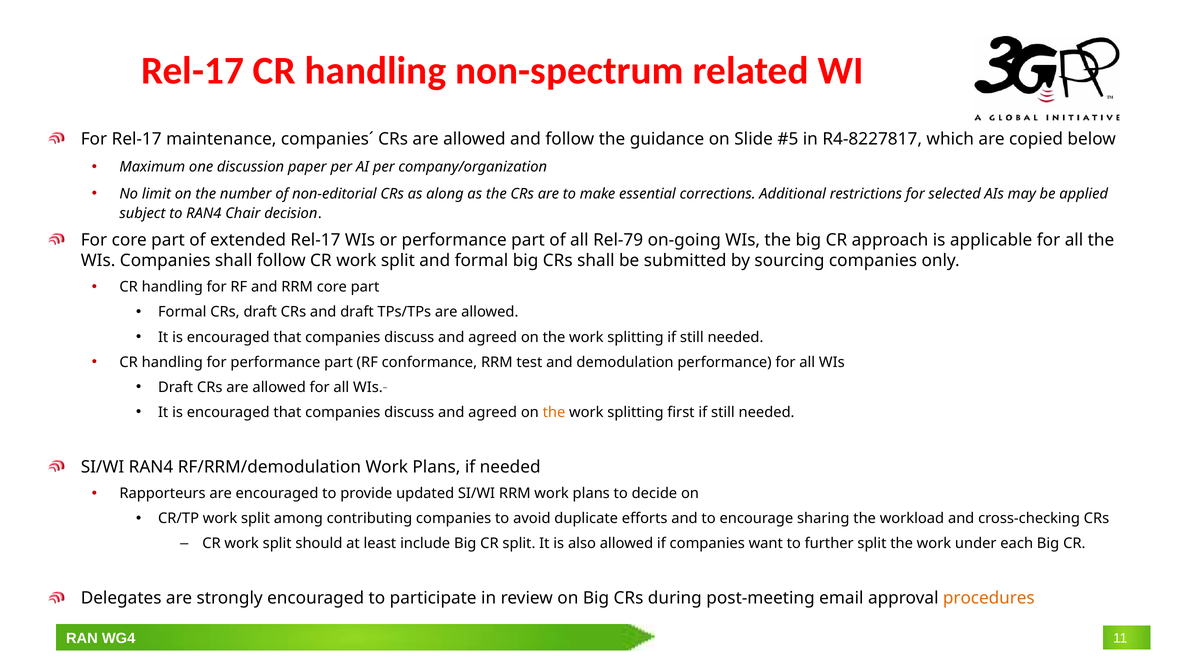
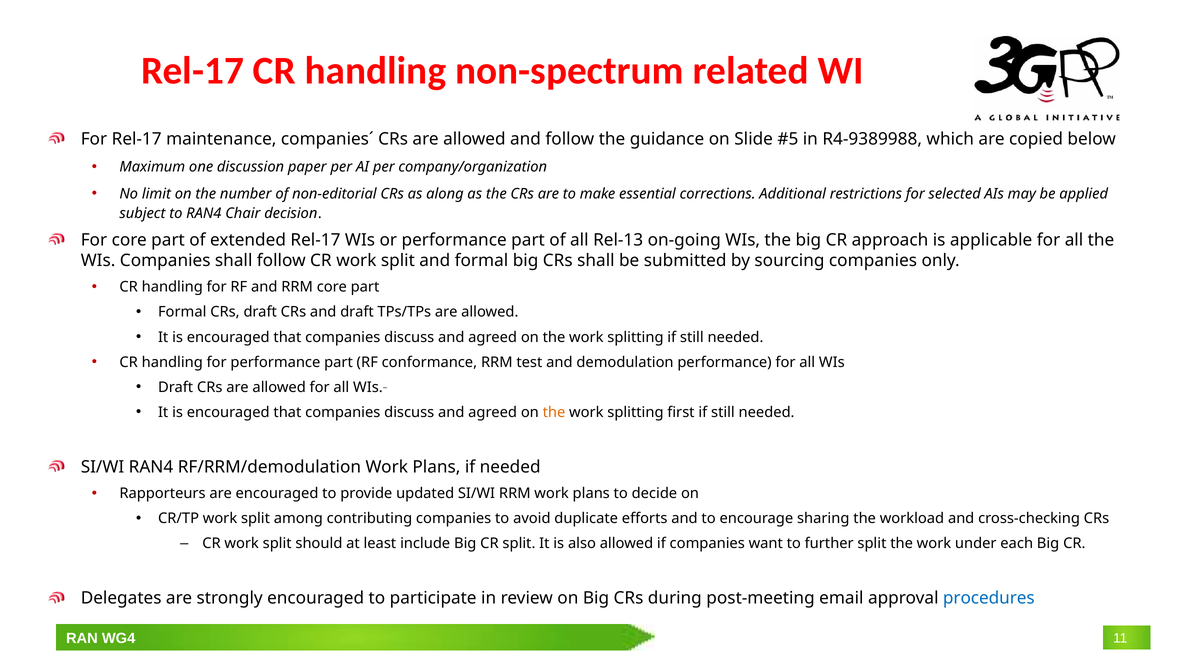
R4-8227817: R4-8227817 -> R4-9389988
Rel-79: Rel-79 -> Rel-13
procedures colour: orange -> blue
